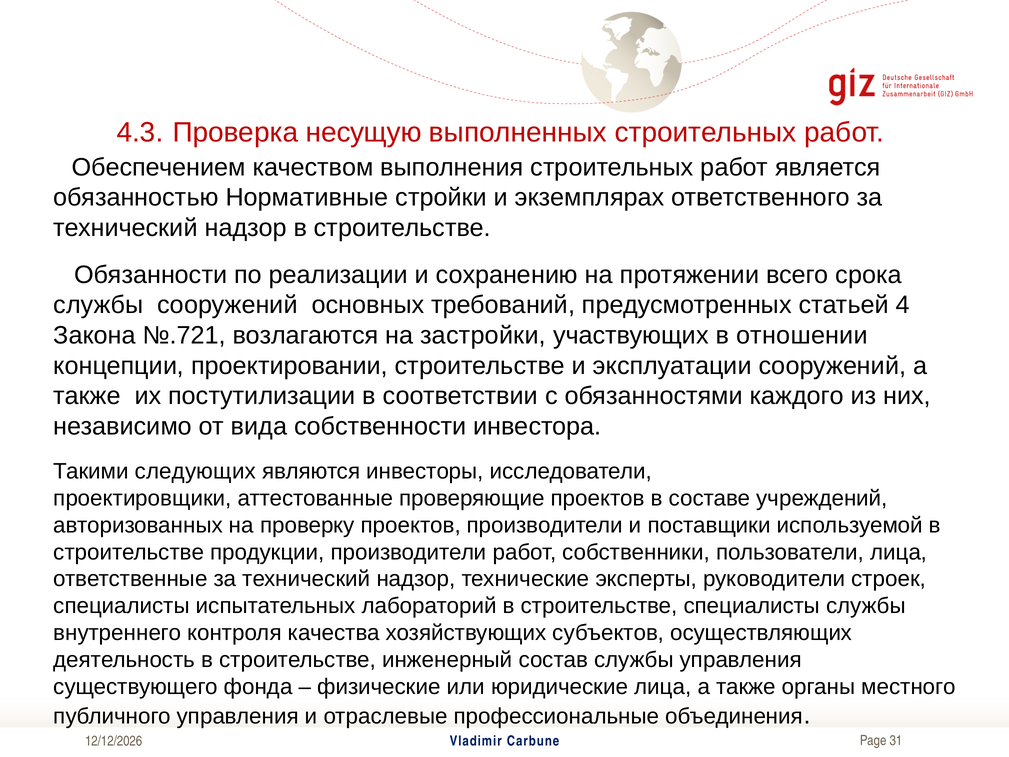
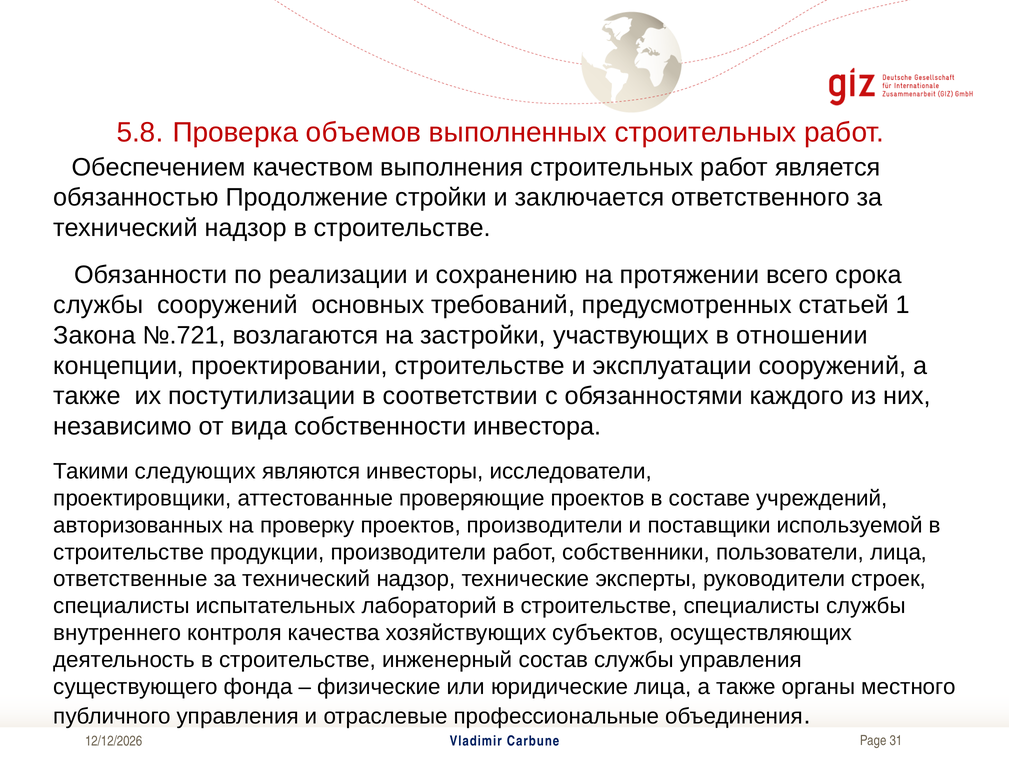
4.3: 4.3 -> 5.8
несущую: несущую -> объемов
Нормативные: Нормативные -> Продолжение
экземплярах: экземплярах -> заключается
4: 4 -> 1
